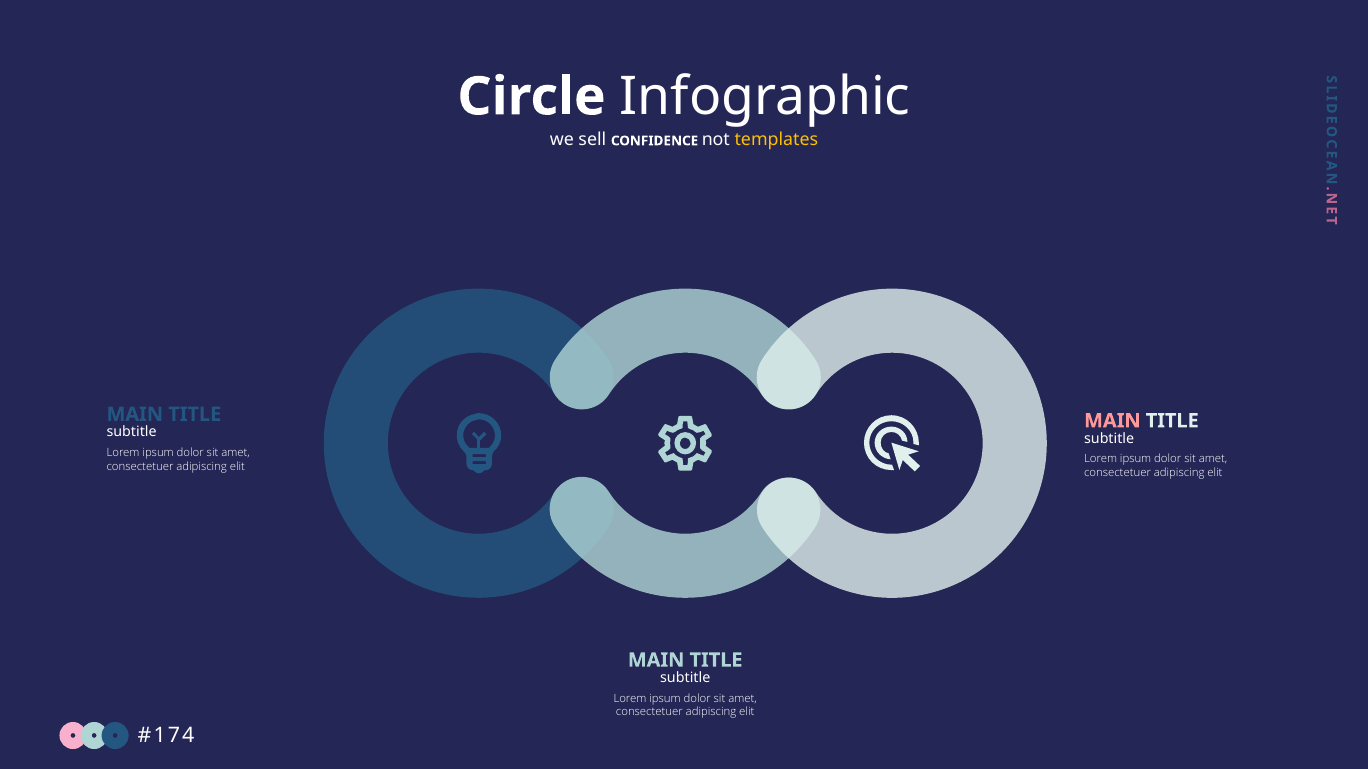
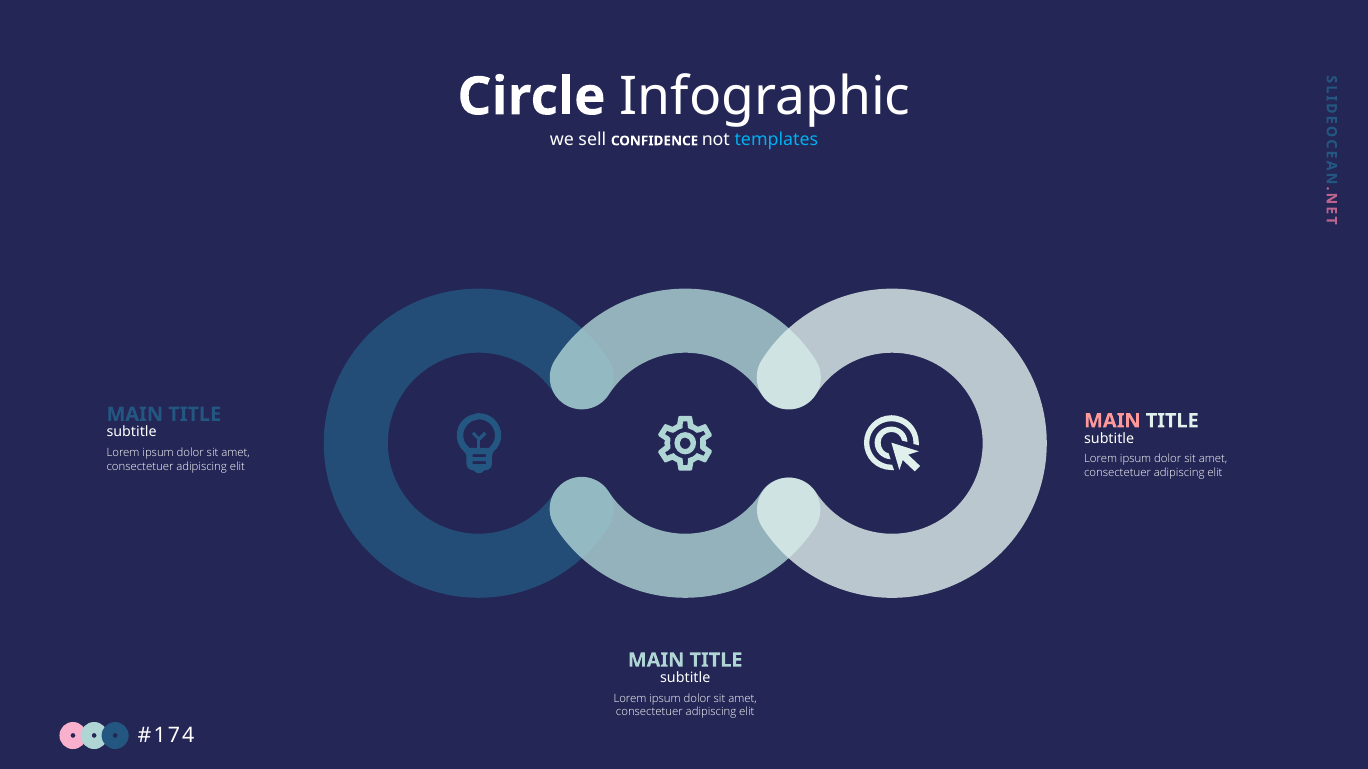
templates colour: yellow -> light blue
